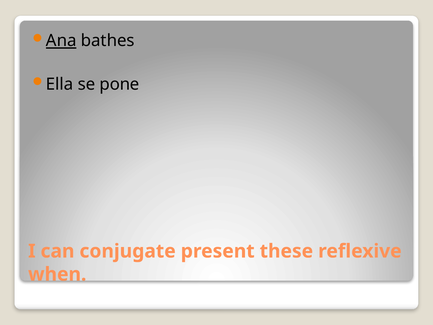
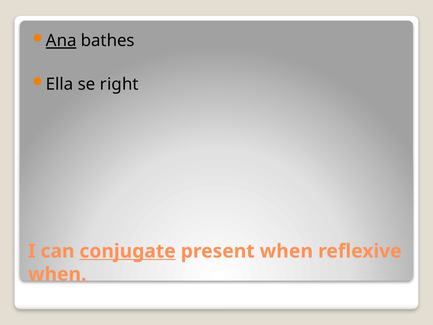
pone: pone -> right
conjugate underline: none -> present
present these: these -> when
